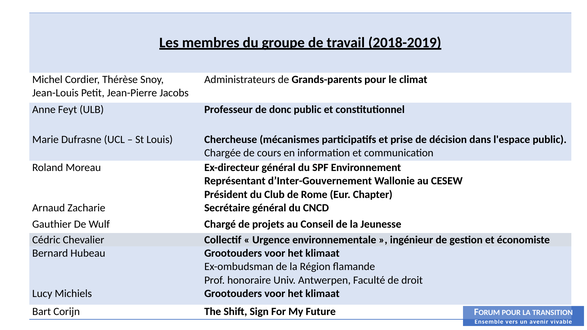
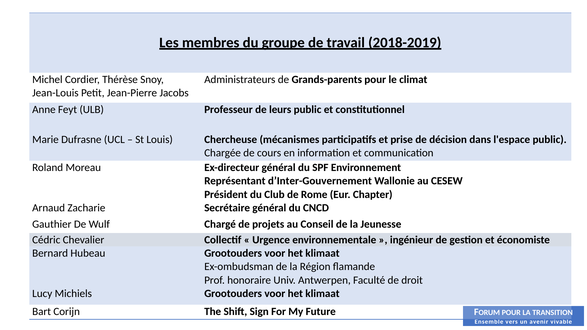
donc: donc -> leurs
